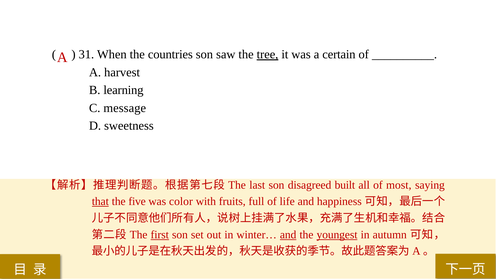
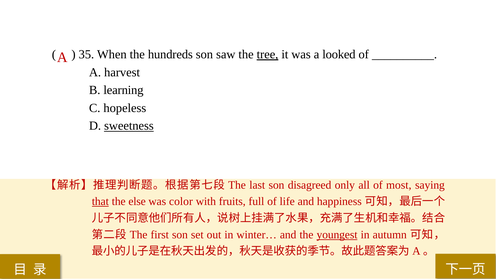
31: 31 -> 35
countries: countries -> hundreds
certain: certain -> looked
message: message -> hopeless
sweetness underline: none -> present
built: built -> only
five: five -> else
first underline: present -> none
and at (288, 235) underline: present -> none
